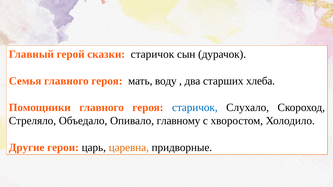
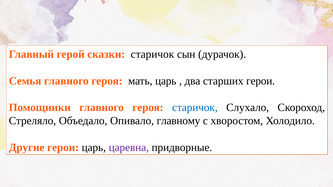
мать воду: воду -> царь
старших хлеба: хлеба -> герои
царевна colour: orange -> purple
